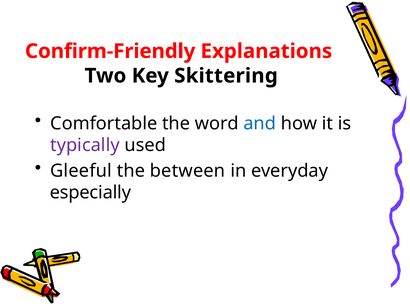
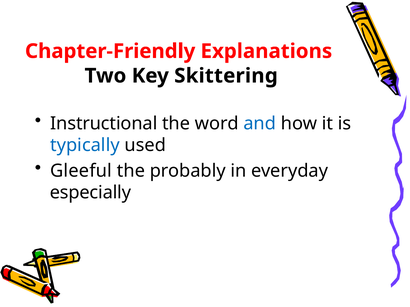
Confirm-Friendly: Confirm-Friendly -> Chapter-Friendly
Comfortable: Comfortable -> Instructional
typically colour: purple -> blue
between: between -> probably
